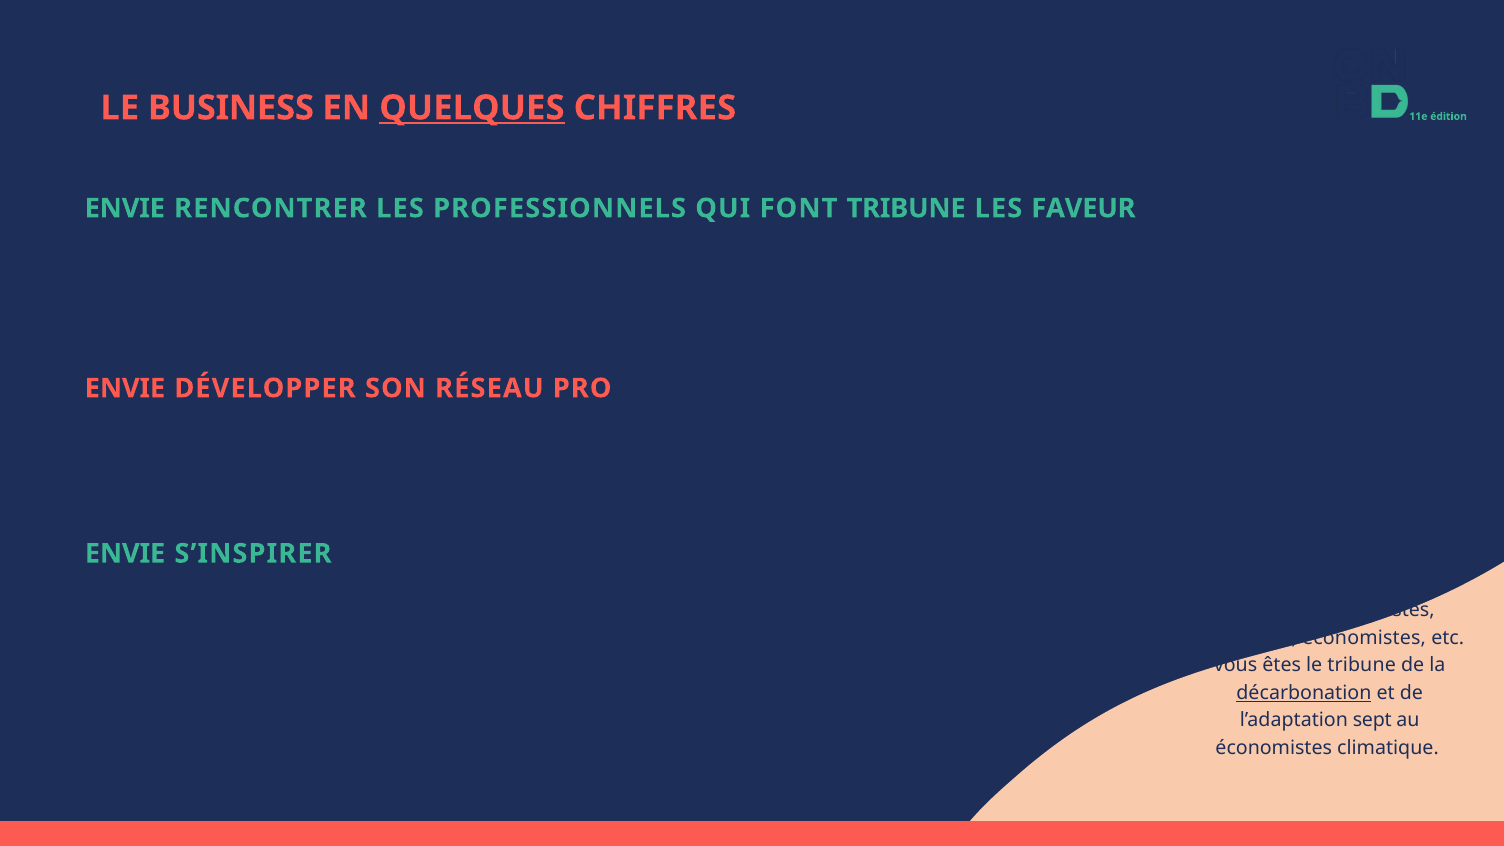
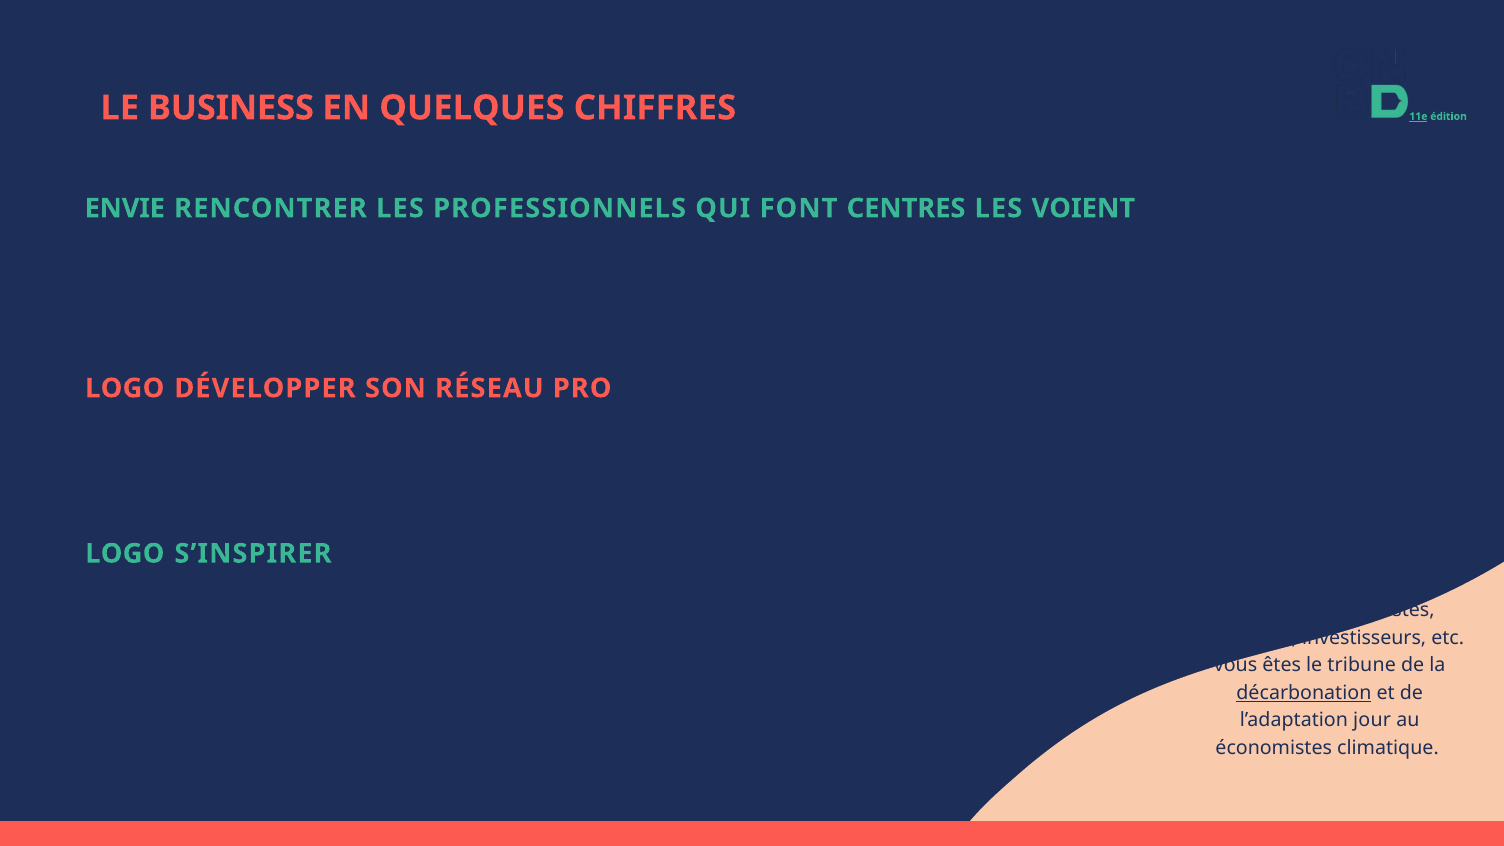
QUELQUES underline: present -> none
11e underline: none -> present
FONT TRIBUNE: TRIBUNE -> CENTRES
FAVEUR: FAVEUR -> VOIENT
ENVIE at (125, 388): ENVIE -> LOGO
ENVIE at (125, 554): ENVIE -> LOGO
industriels économistes: économistes -> investisseurs
sept: sept -> jour
